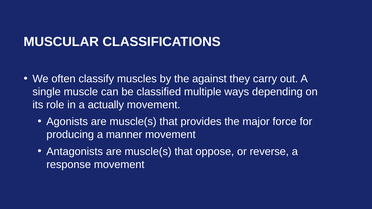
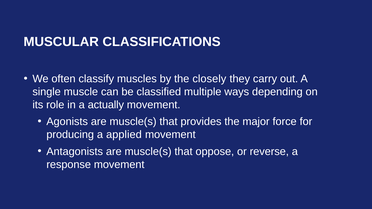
against: against -> closely
manner: manner -> applied
